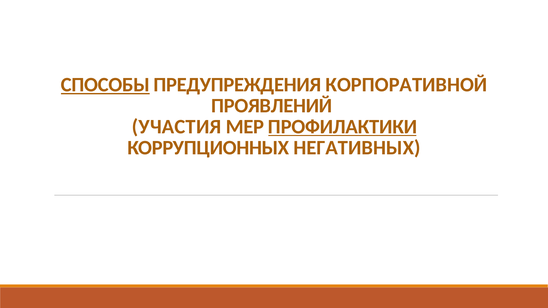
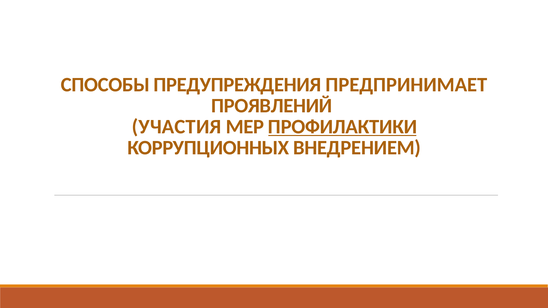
СПОСОБЫ underline: present -> none
КОРПОРАТИВНОЙ: КОРПОРАТИВНОЙ -> ПРЕДПРИНИМАЕТ
НЕГАТИВНЫХ: НЕГАТИВНЫХ -> ВНЕДРЕНИЕМ
